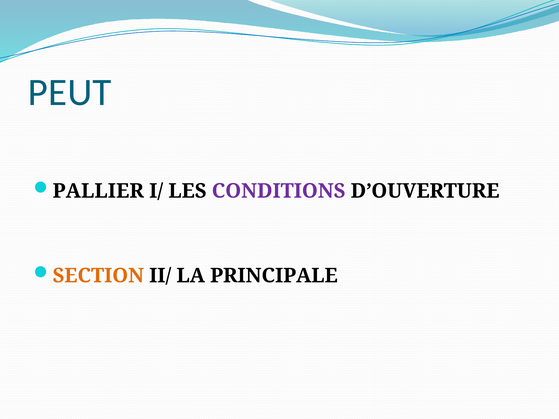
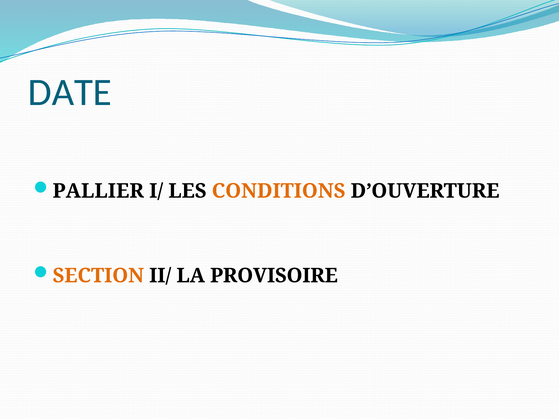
PEUT: PEUT -> DATE
CONDITIONS colour: purple -> orange
PRINCIPALE: PRINCIPALE -> PROVISOIRE
